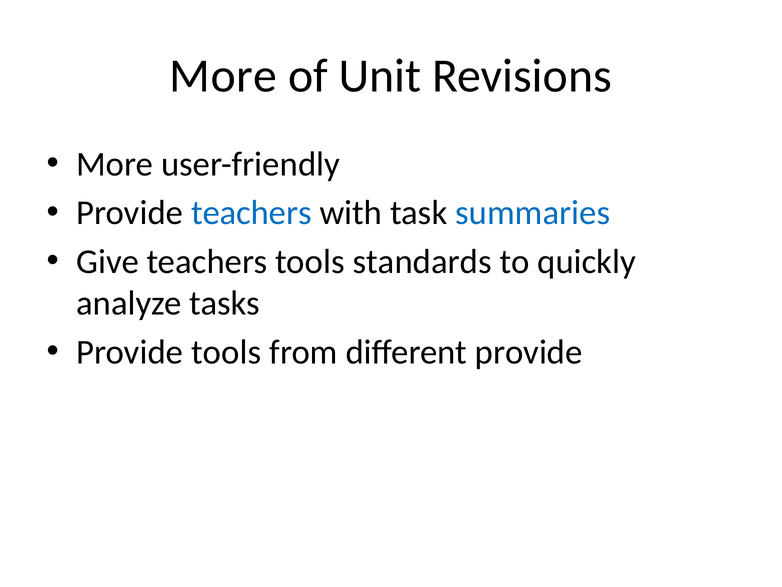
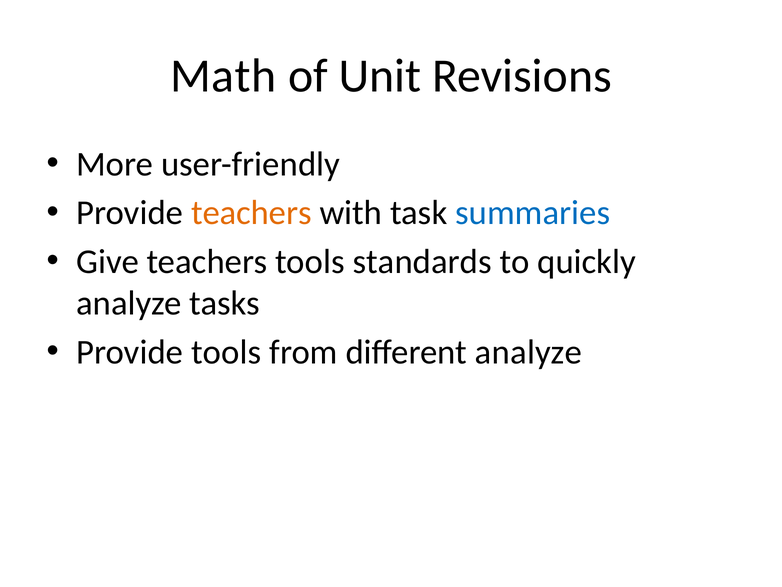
More at (223, 76): More -> Math
teachers at (251, 213) colour: blue -> orange
different provide: provide -> analyze
